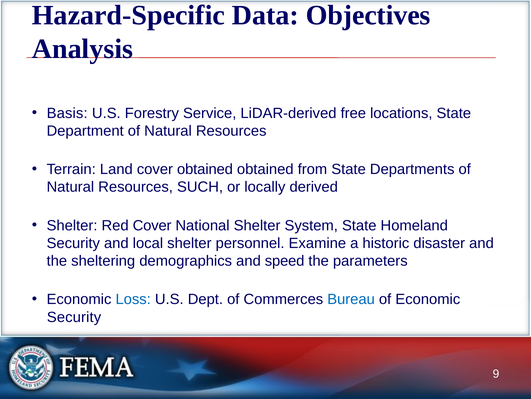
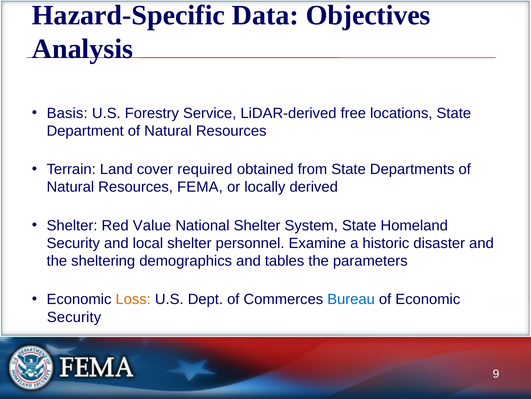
cover obtained: obtained -> required
SUCH: SUCH -> FEMA
Red Cover: Cover -> Value
speed: speed -> tables
Loss colour: blue -> orange
